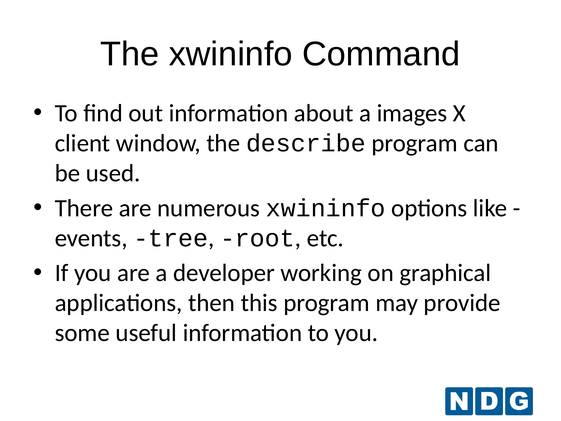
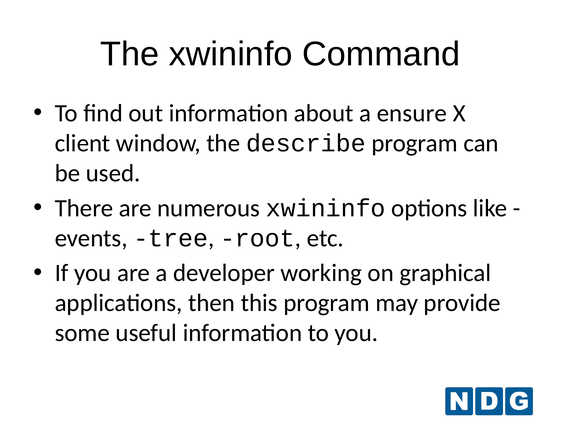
images: images -> ensure
